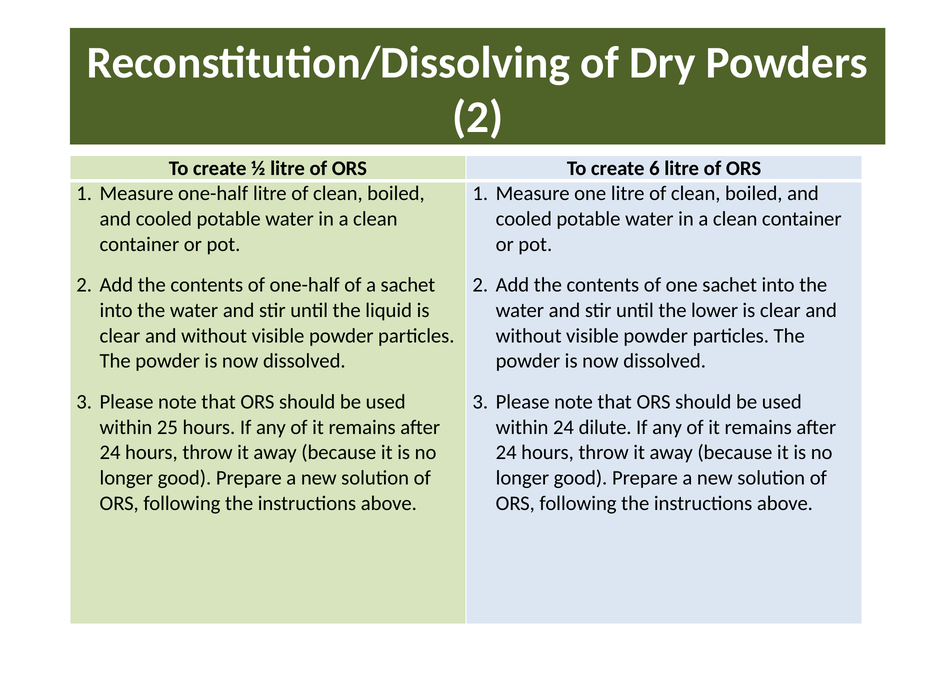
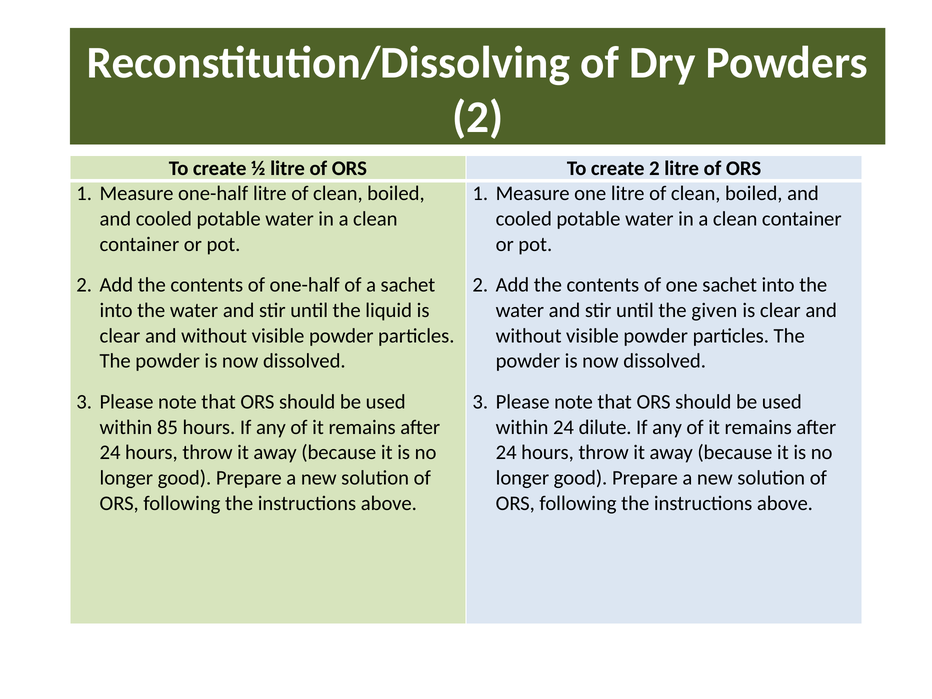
create 6: 6 -> 2
lower: lower -> given
25: 25 -> 85
